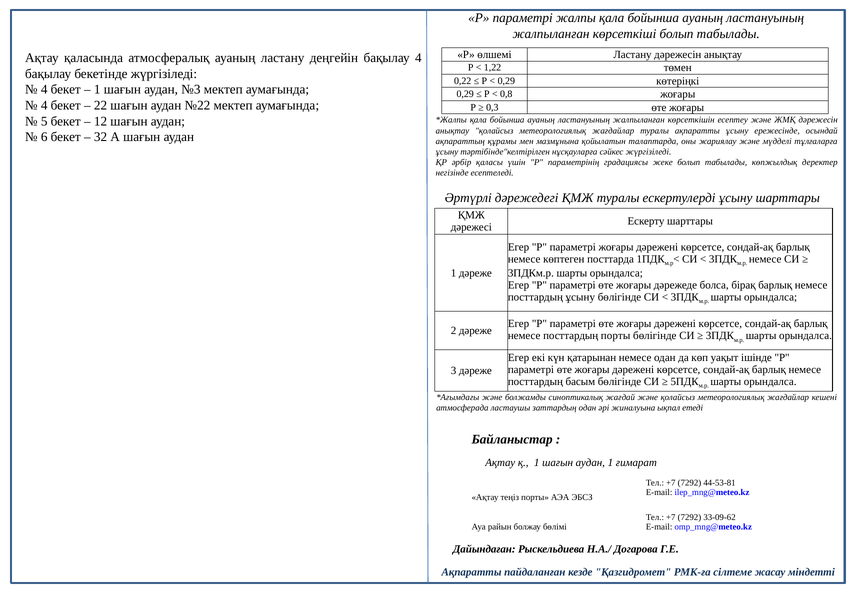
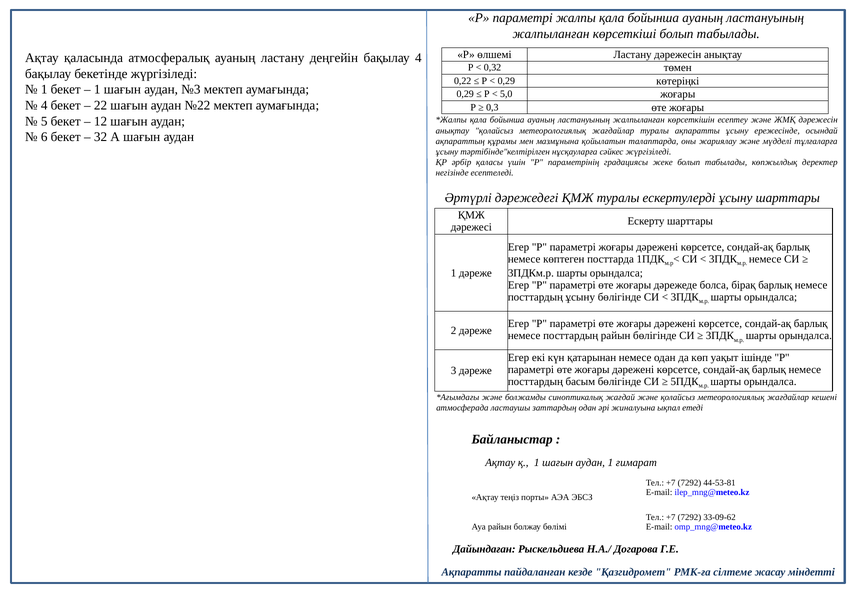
1,22: 1,22 -> 0,32
4 at (44, 90): 4 -> 1
0,8: 0,8 -> 5,0
посттардың порты: порты -> райын
